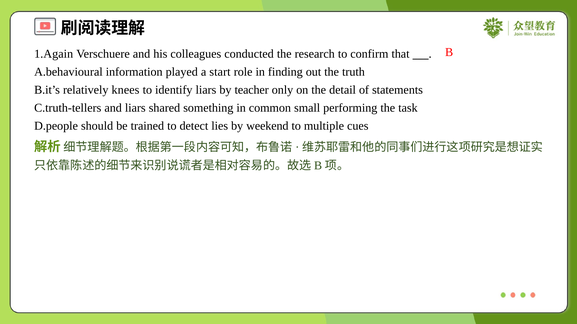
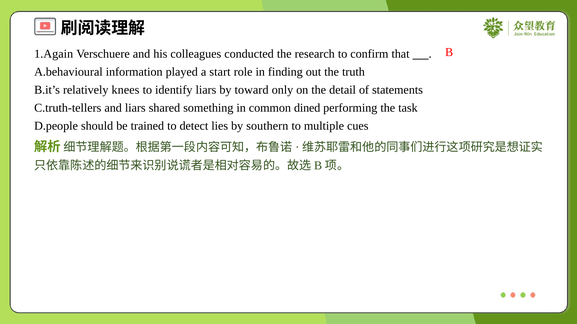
teacher: teacher -> toward
small: small -> dined
weekend: weekend -> southern
